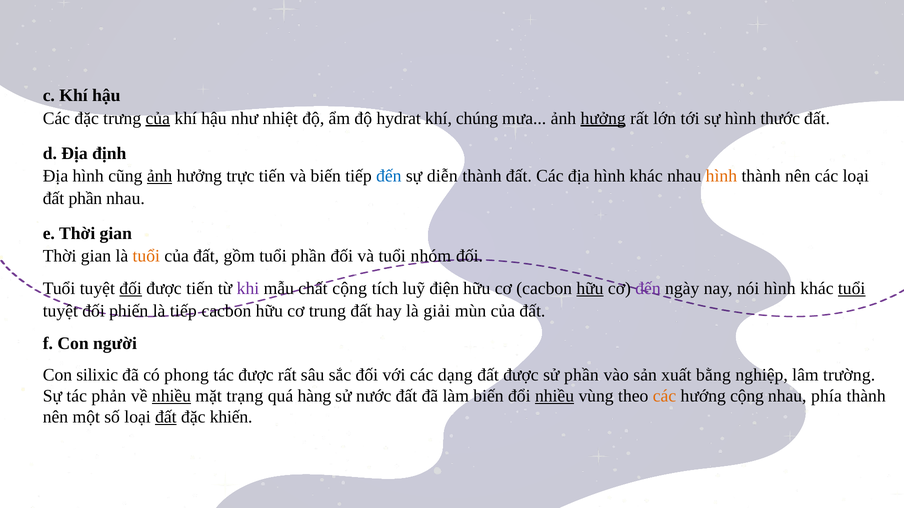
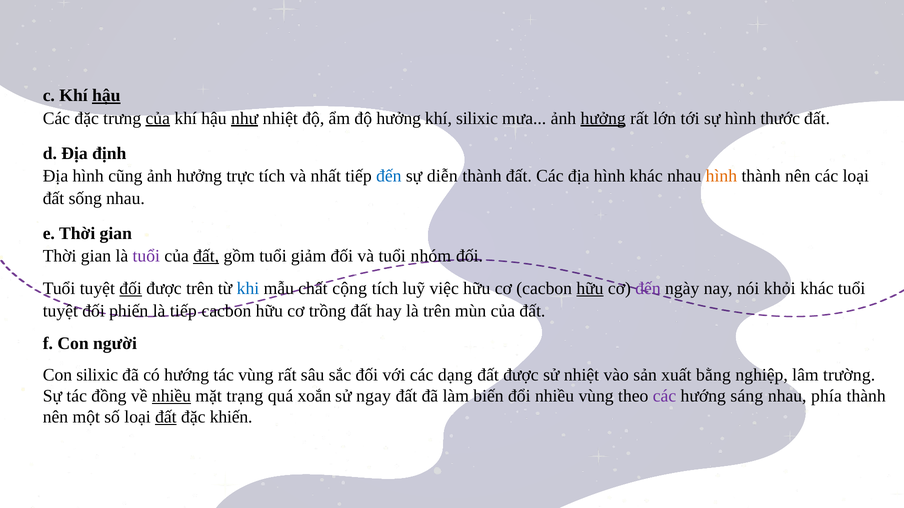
hậu at (106, 96) underline: none -> present
như underline: none -> present
độ hydrat: hydrat -> hưởng
khí chúng: chúng -> silixic
ảnh at (160, 176) underline: present -> none
trực tiến: tiến -> tích
và biến: biến -> nhất
đất phần: phần -> sống
tuổi at (146, 256) colour: orange -> purple
đất at (206, 256) underline: none -> present
tuổi phần: phần -> giảm
được tiến: tiến -> trên
khi colour: purple -> blue
điện: điện -> việc
nói hình: hình -> khỏi
tuổi at (852, 289) underline: present -> none
trung: trung -> trồng
là giải: giải -> trên
có phong: phong -> hướng
tác được: được -> vùng
sử phần: phần -> nhiệt
phản: phản -> đồng
hàng: hàng -> xoắn
nước: nước -> ngay
nhiều at (555, 396) underline: present -> none
các at (665, 396) colour: orange -> purple
hướng cộng: cộng -> sáng
